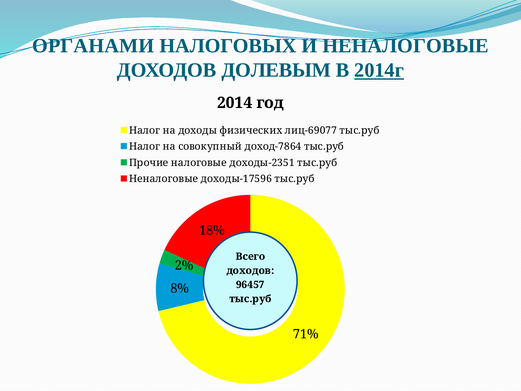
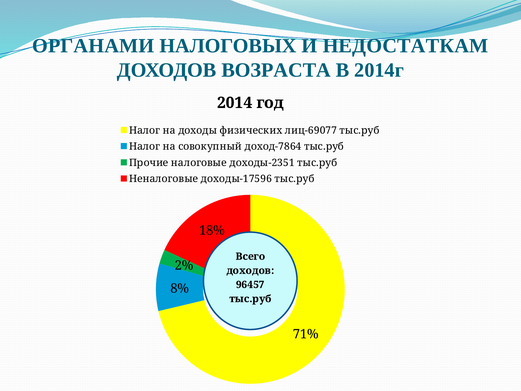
И НЕНАЛОГОВЫЕ: НЕНАЛОГОВЫЕ -> НЕДОСТАТКАМ
ДОЛЕВЫМ: ДОЛЕВЫМ -> ВОЗРАСТА
2014г underline: present -> none
